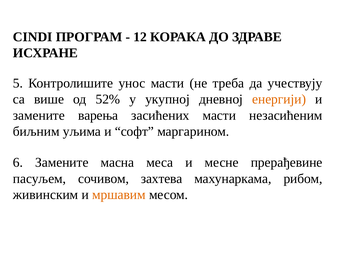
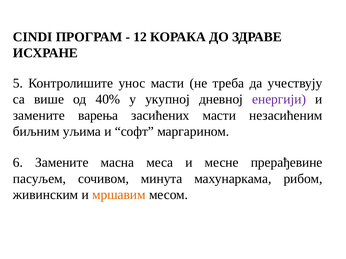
52%: 52% -> 40%
енергији colour: orange -> purple
захтева: захтева -> минута
